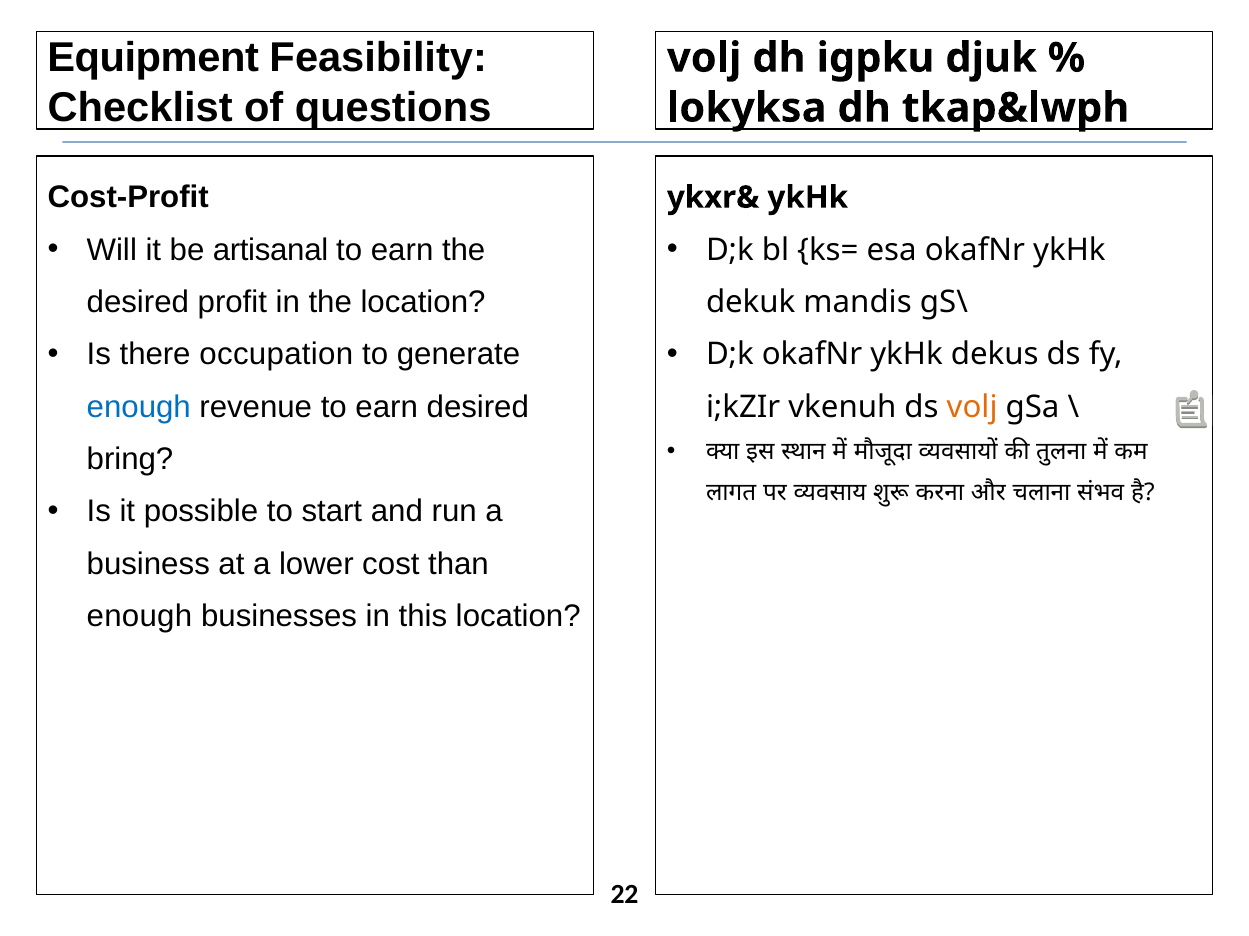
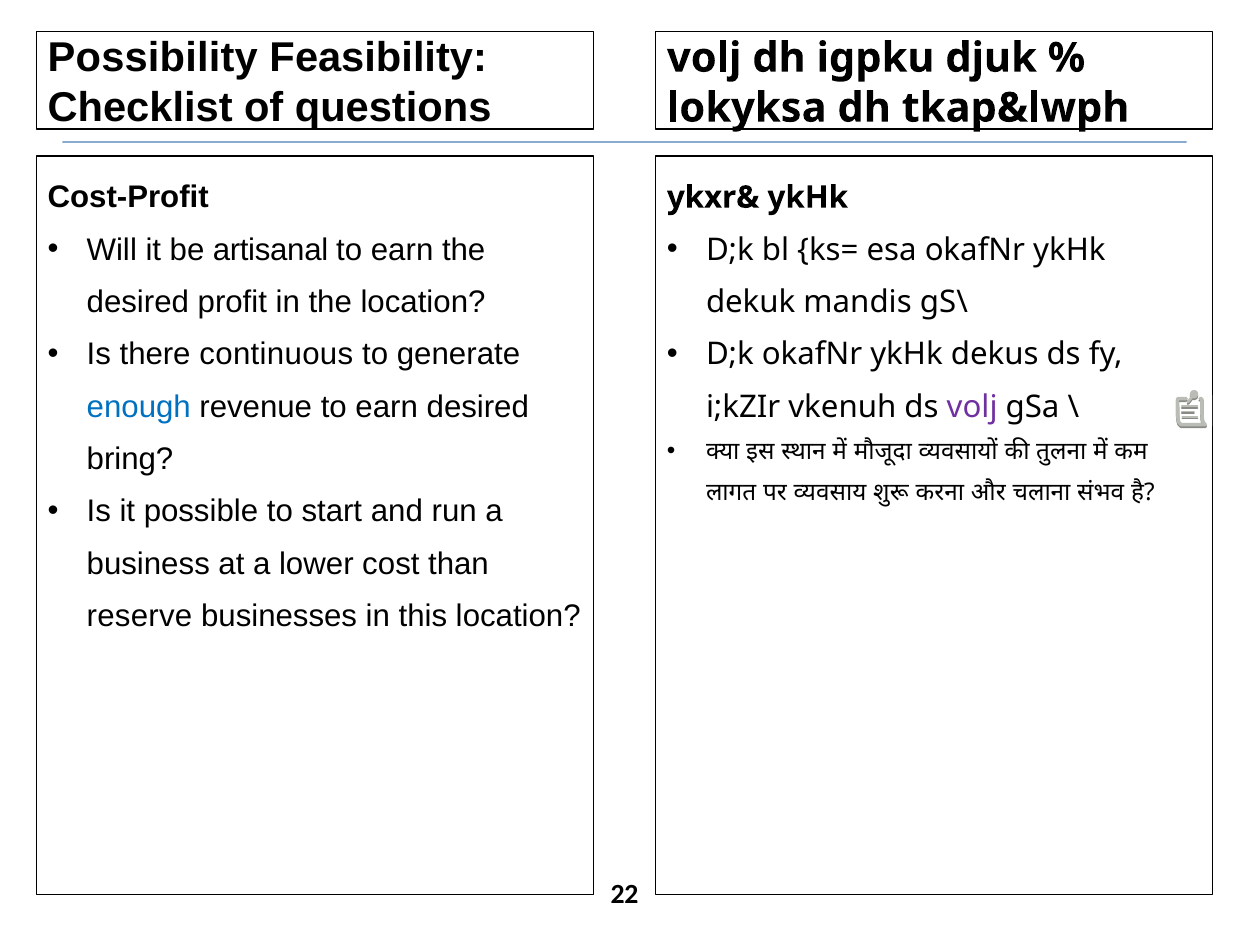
Equipment: Equipment -> Possibility
occupation: occupation -> continuous
volj at (972, 407) colour: orange -> purple
enough at (139, 617): enough -> reserve
